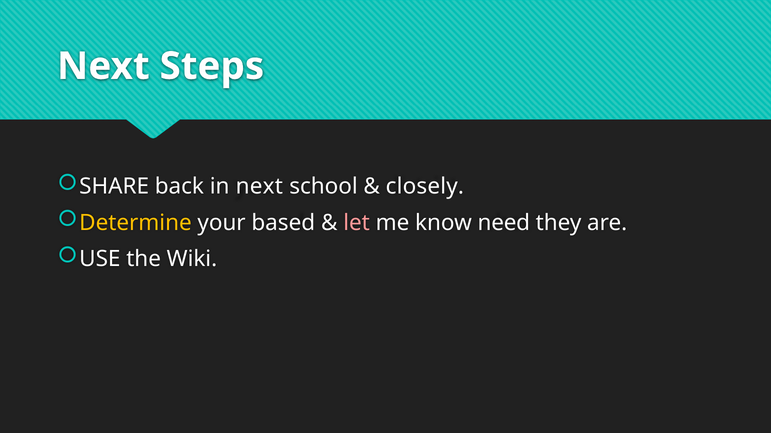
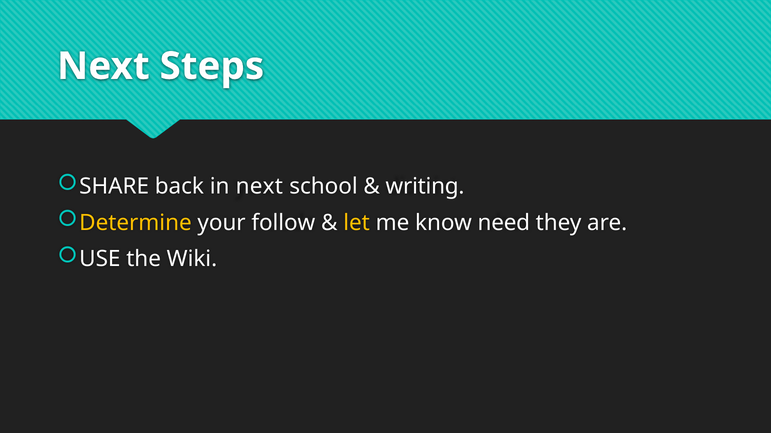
closely: closely -> writing
based: based -> follow
let colour: pink -> yellow
